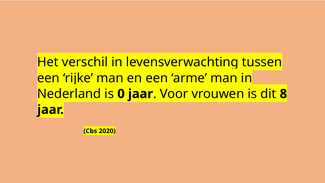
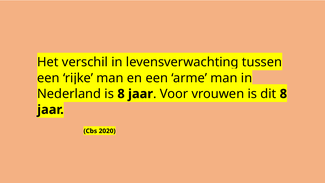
is 0: 0 -> 8
